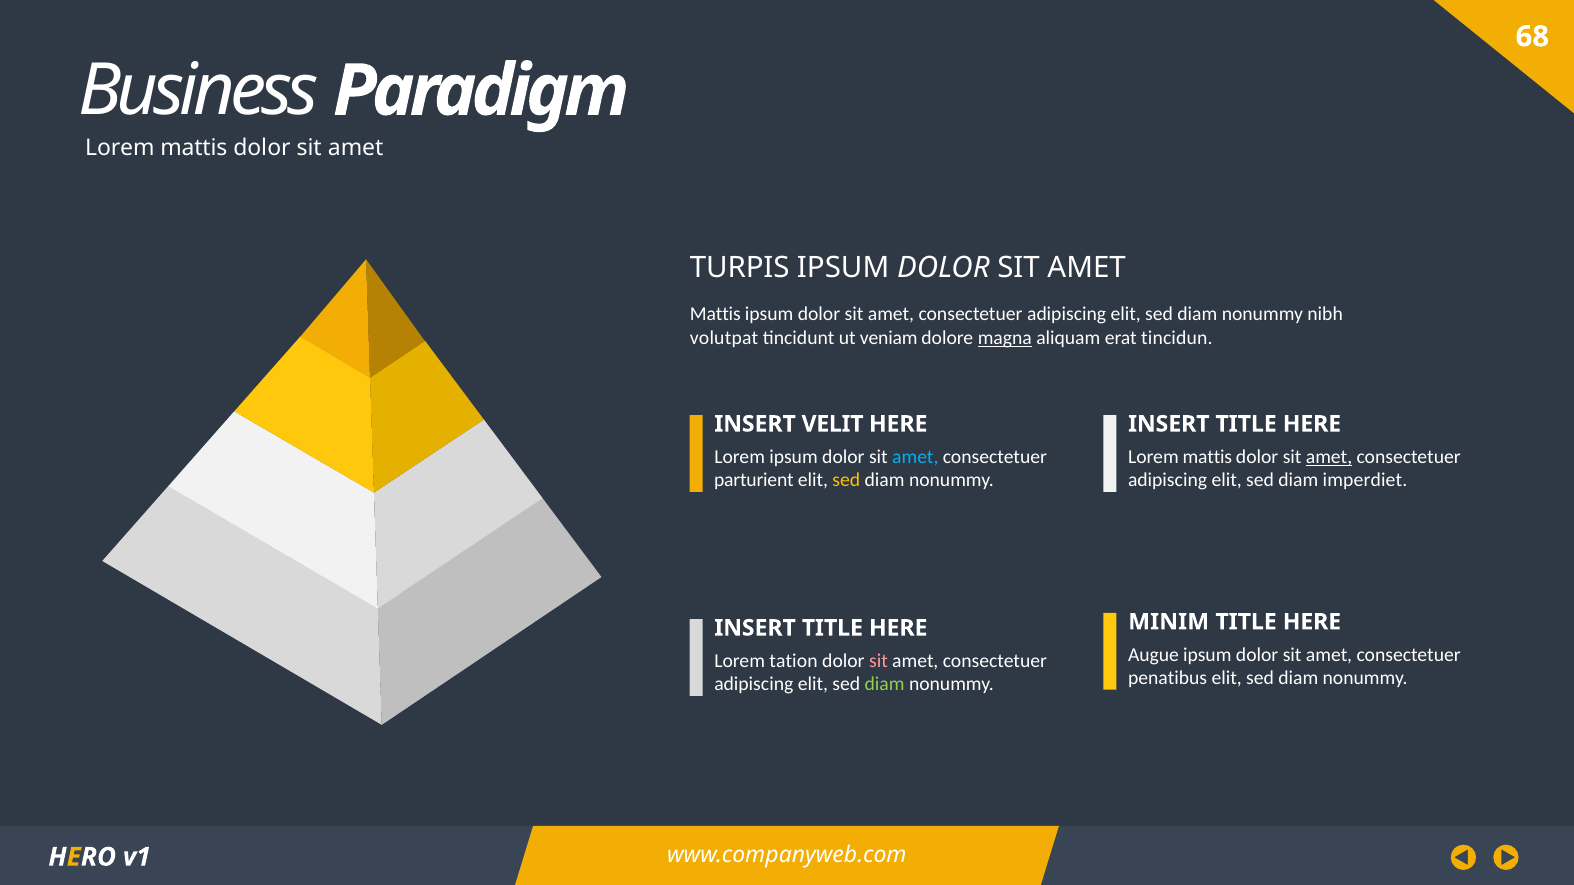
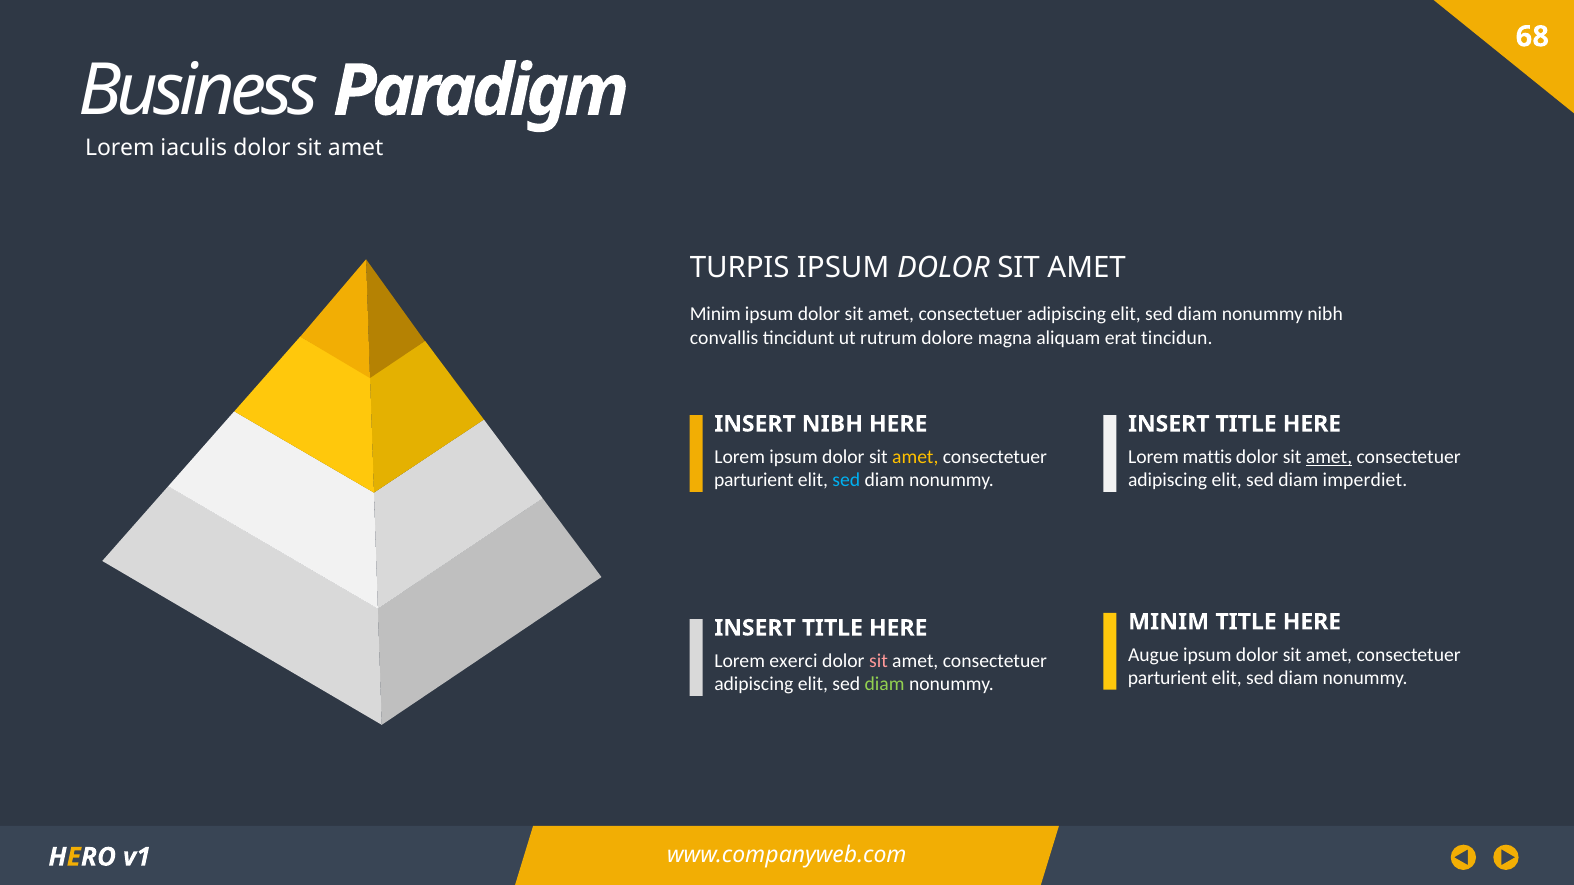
mattis at (194, 148): mattis -> iaculis
Mattis at (715, 315): Mattis -> Minim
volutpat: volutpat -> convallis
veniam: veniam -> rutrum
magna underline: present -> none
INSERT VELIT: VELIT -> NIBH
amet at (915, 457) colour: light blue -> yellow
sed at (846, 481) colour: yellow -> light blue
tation: tation -> exerci
penatibus at (1168, 679): penatibus -> parturient
